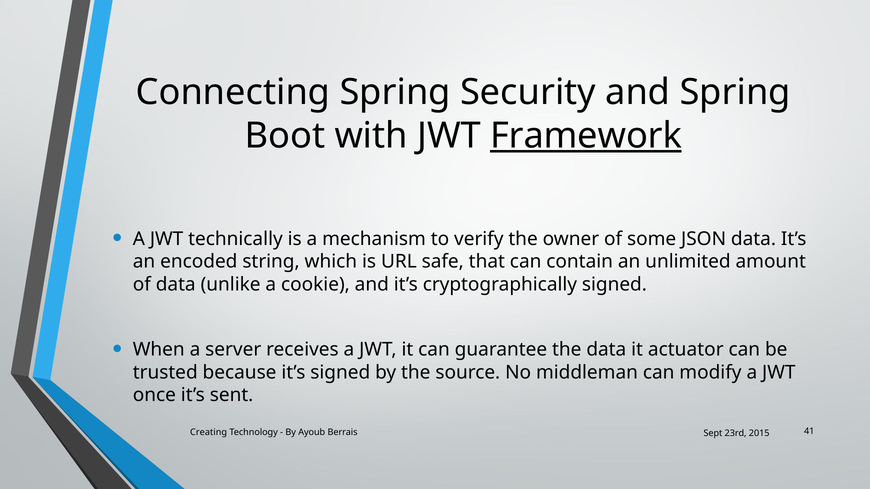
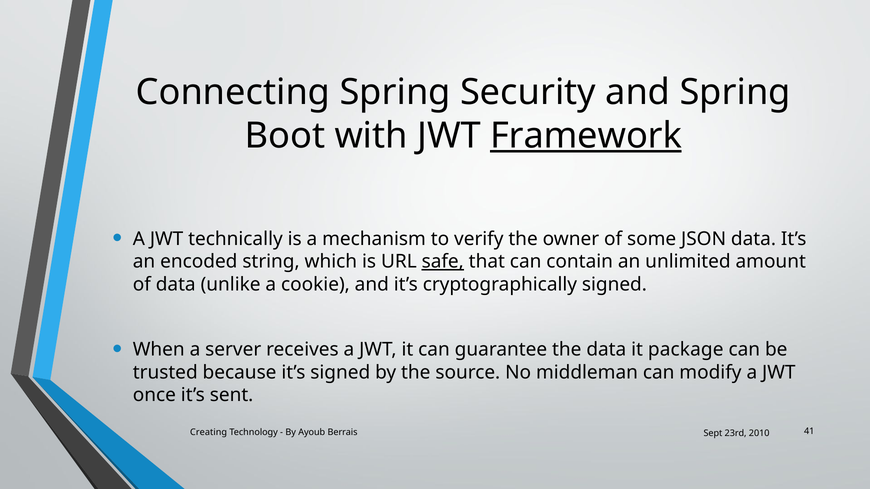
safe underline: none -> present
actuator: actuator -> package
2015: 2015 -> 2010
